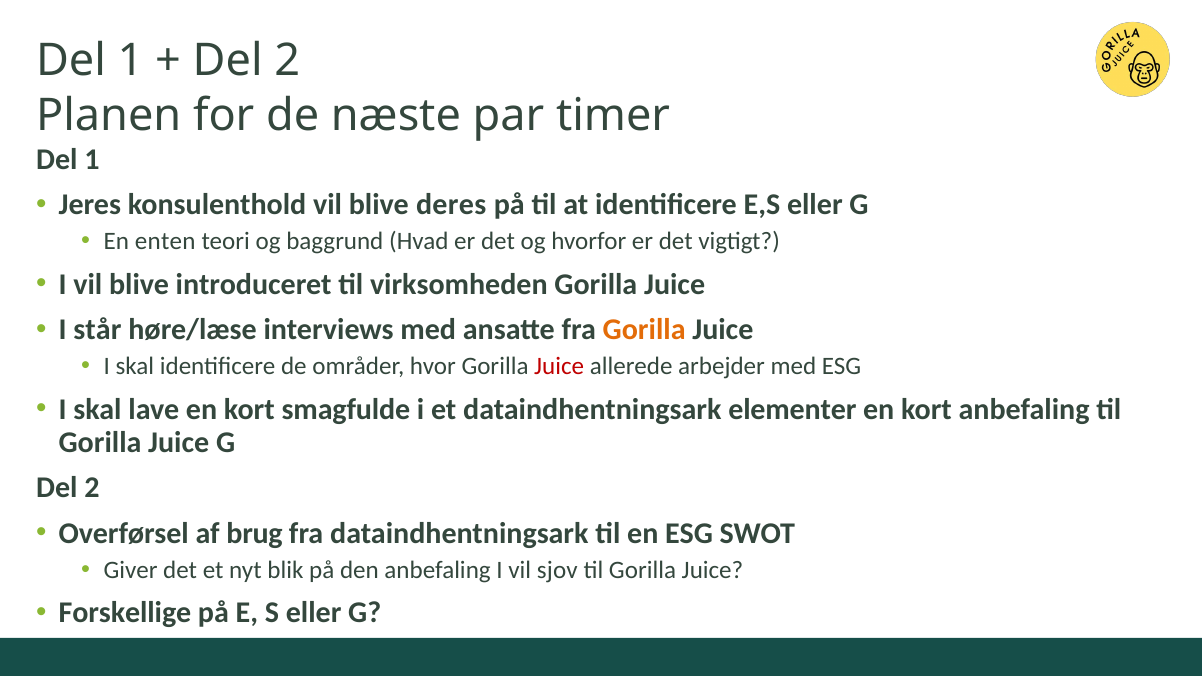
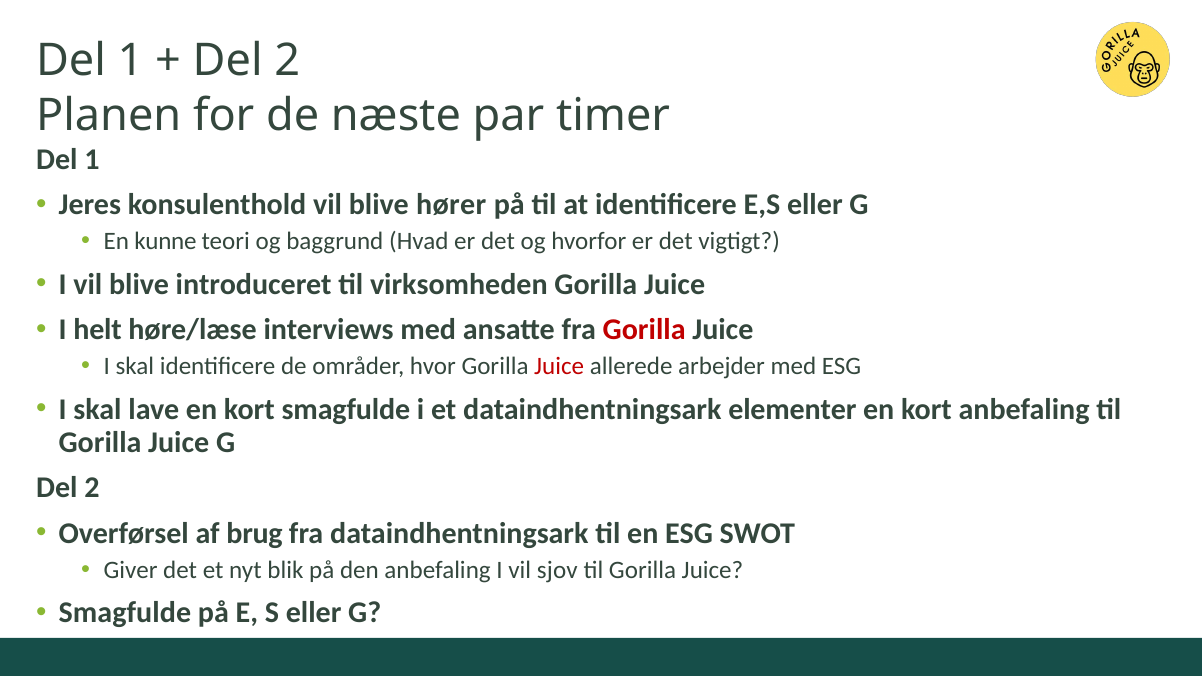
deres: deres -> hører
enten: enten -> kunne
står: står -> helt
Gorilla at (644, 330) colour: orange -> red
Forskellige at (125, 613): Forskellige -> Smagfulde
